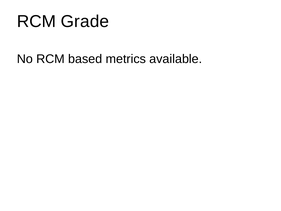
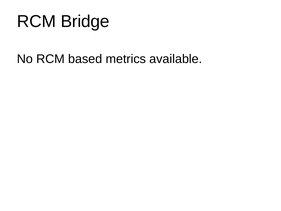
Grade: Grade -> Bridge
